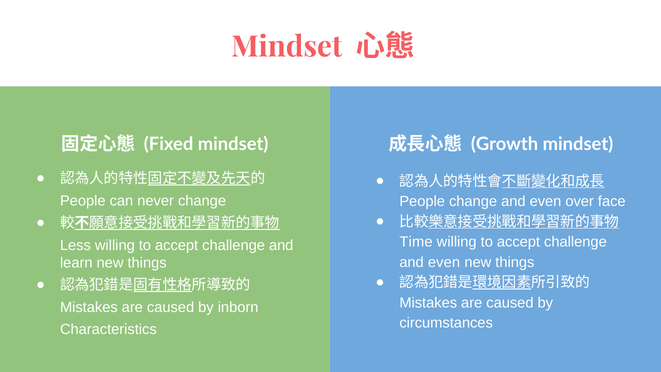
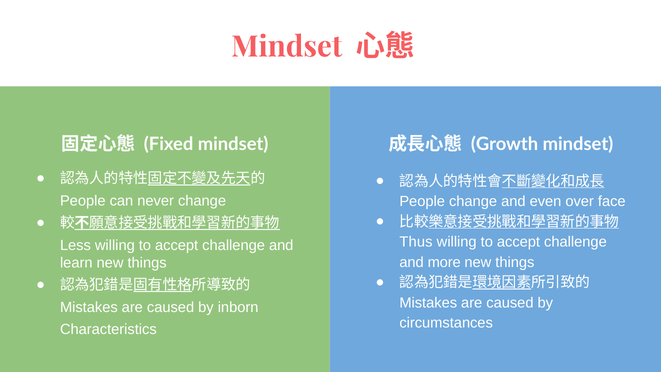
Time: Time -> Thus
even at (444, 262): even -> more
